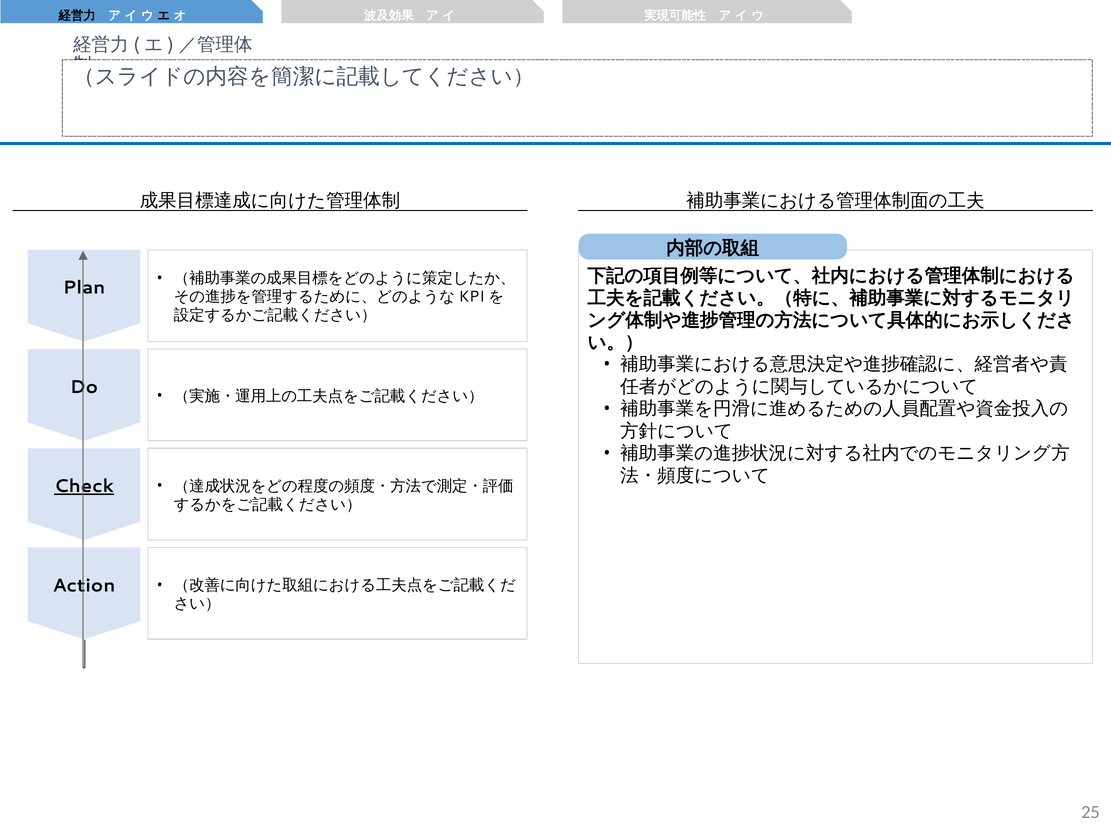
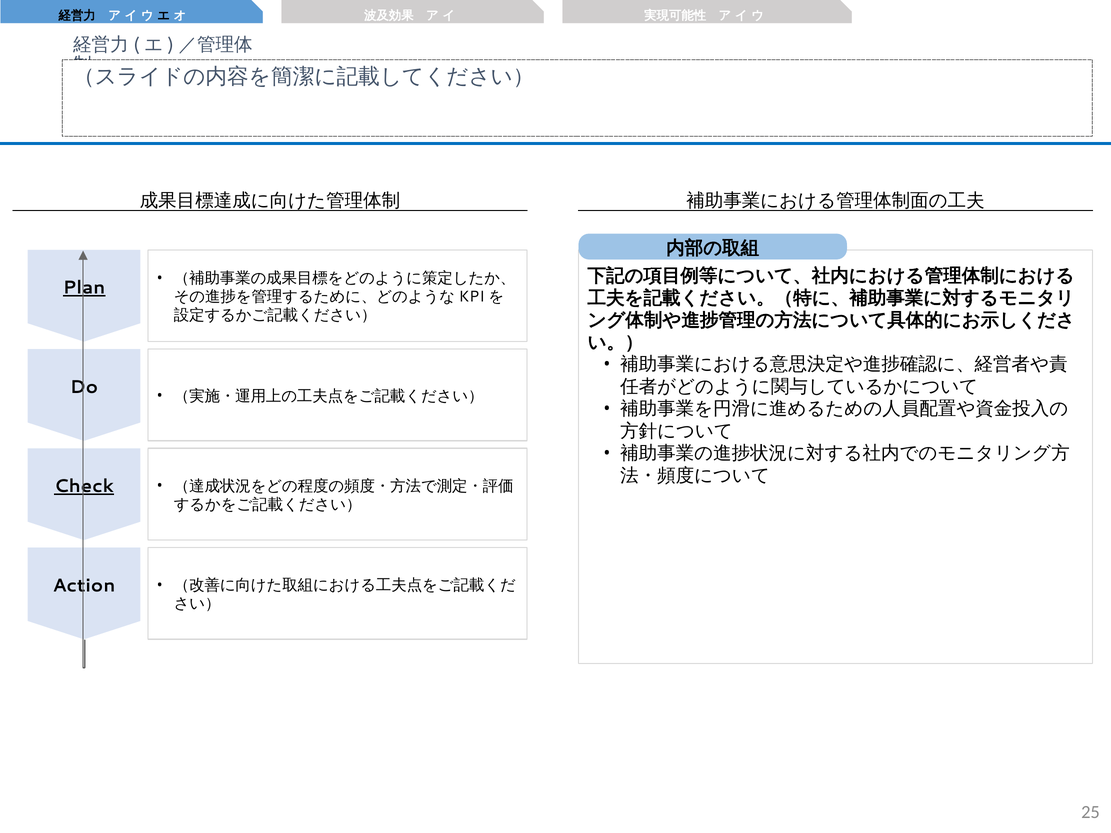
Plan underline: none -> present
